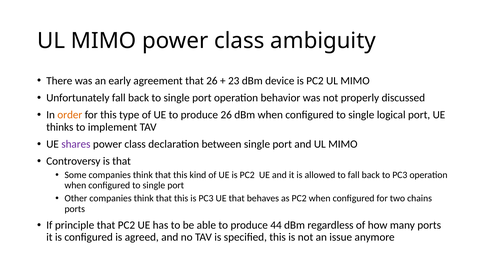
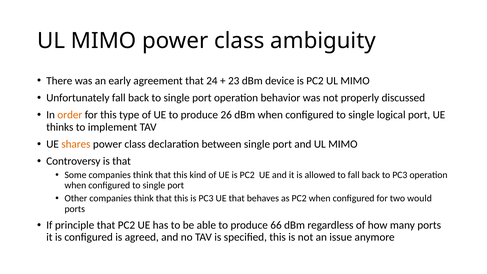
that 26: 26 -> 24
shares colour: purple -> orange
chains: chains -> would
44: 44 -> 66
